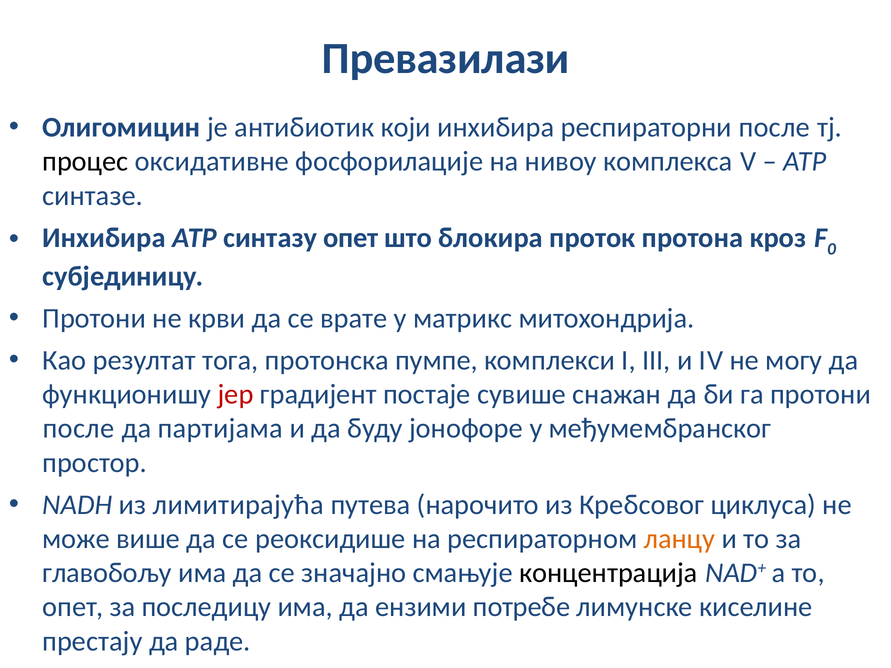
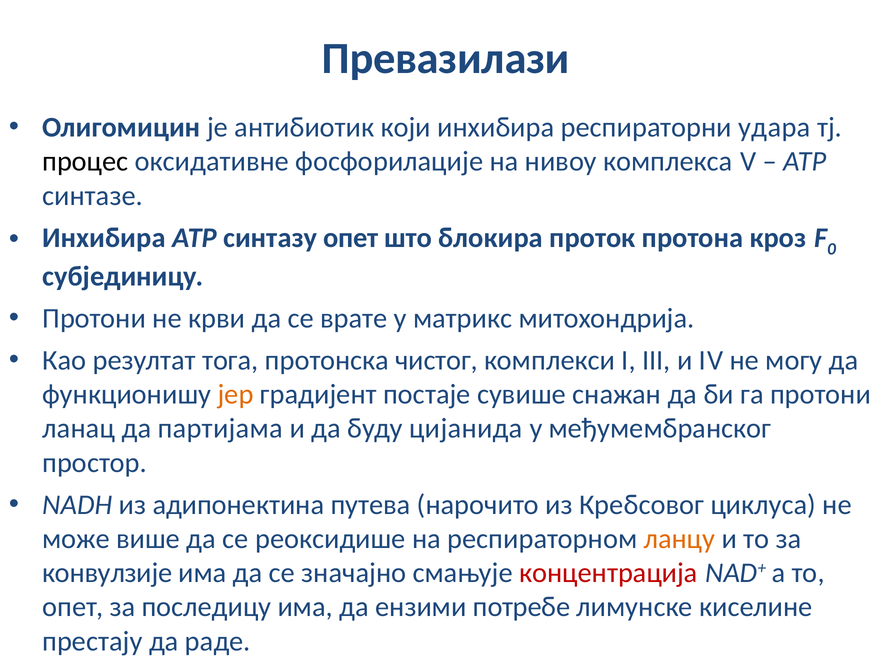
респираторни после: после -> удара
пумпе: пумпе -> чистог
јер colour: red -> orange
после at (79, 429): после -> ланац
јонофоре: јонофоре -> цијанида
лимитирајућа: лимитирајућа -> адипонектина
главобољу: главобољу -> конвулзије
концентрација colour: black -> red
